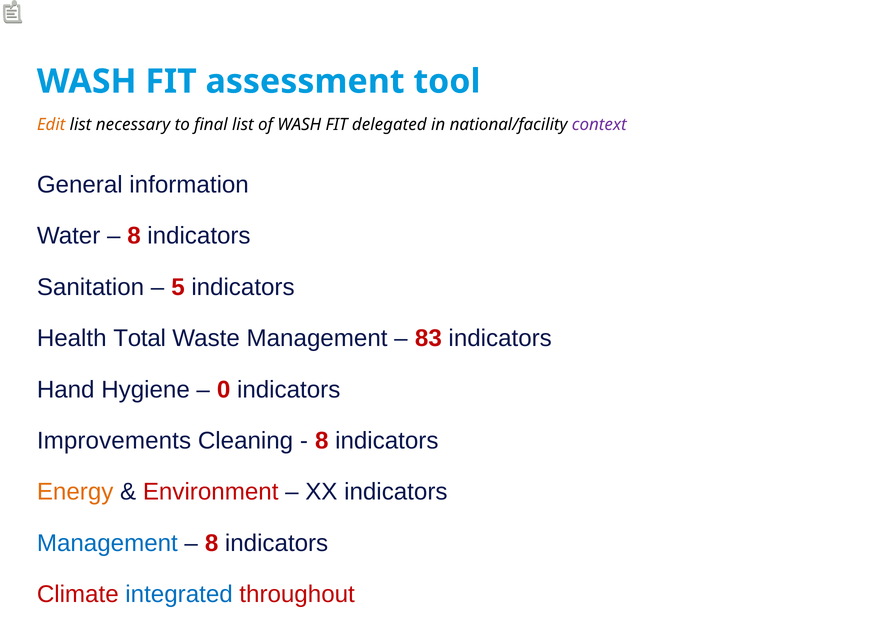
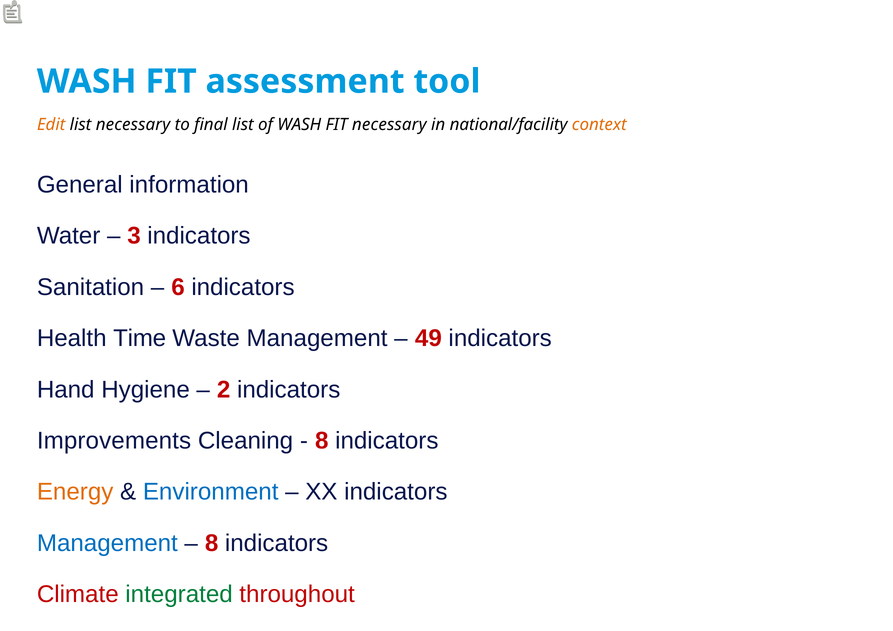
FIT delegated: delegated -> necessary
context colour: purple -> orange
8 at (134, 236): 8 -> 3
5: 5 -> 6
Total: Total -> Time
83: 83 -> 49
0: 0 -> 2
Environment colour: red -> blue
integrated colour: blue -> green
